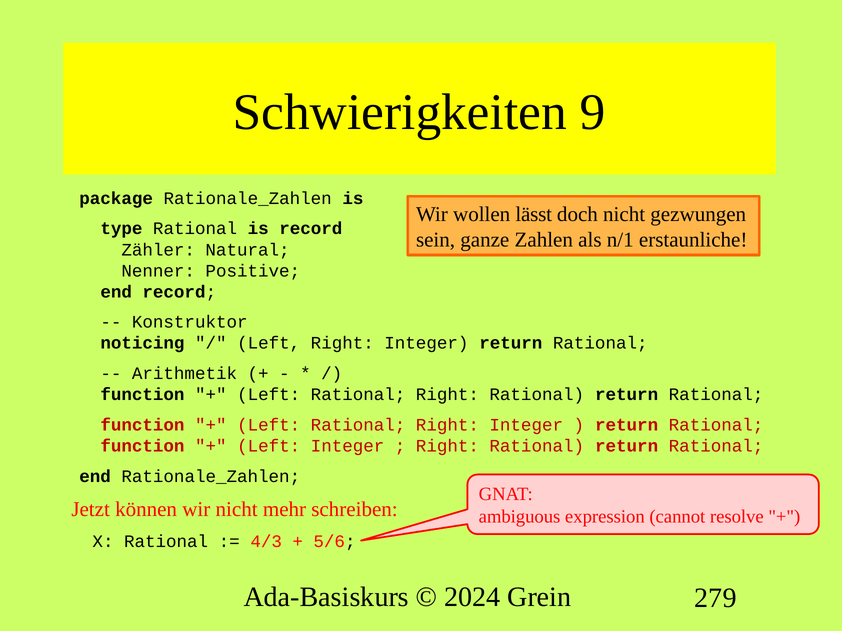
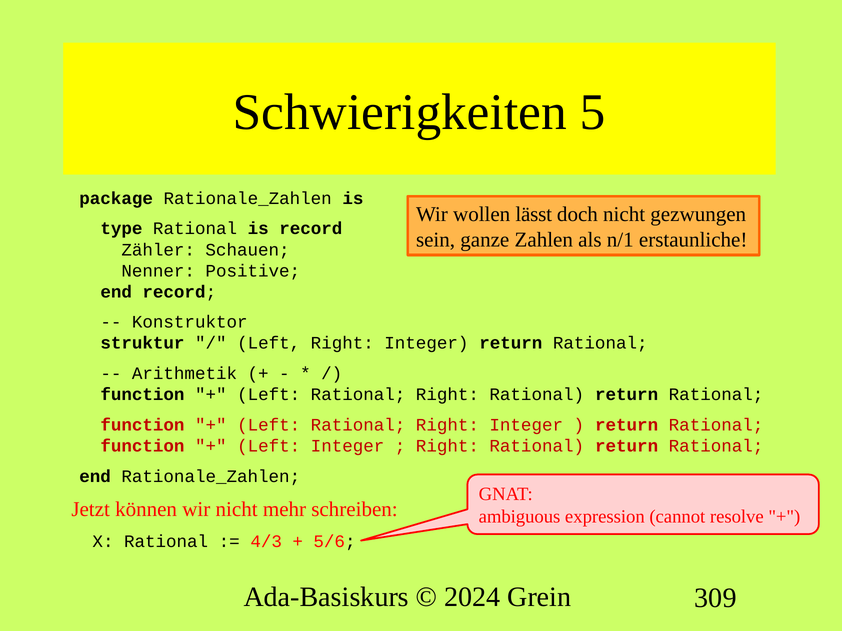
9: 9 -> 5
Natural: Natural -> Schauen
noticing: noticing -> struktur
279: 279 -> 309
